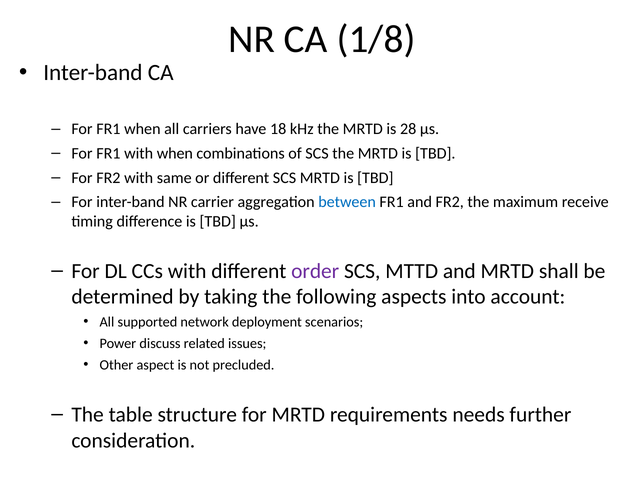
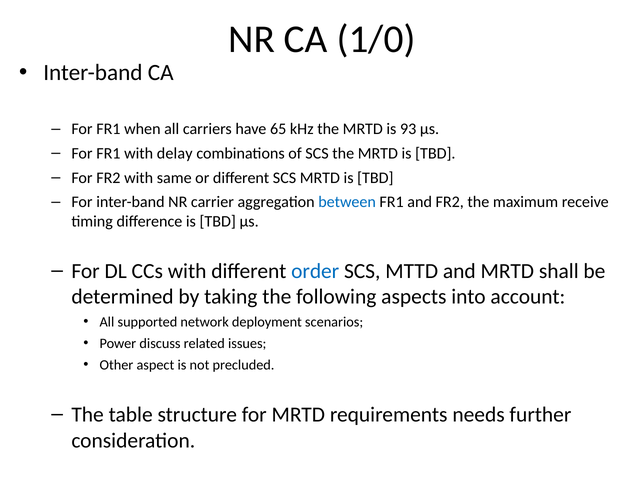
1/8: 1/8 -> 1/0
18: 18 -> 65
28: 28 -> 93
with when: when -> delay
order colour: purple -> blue
